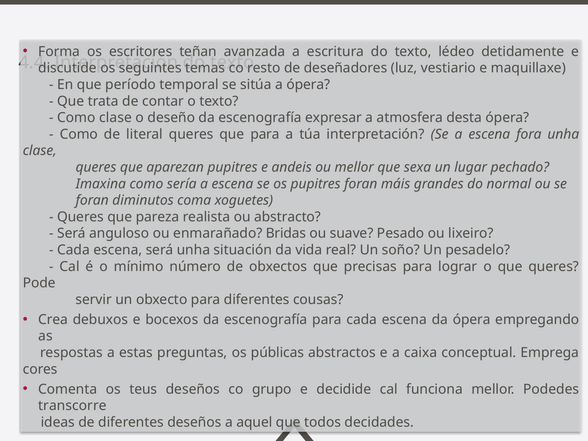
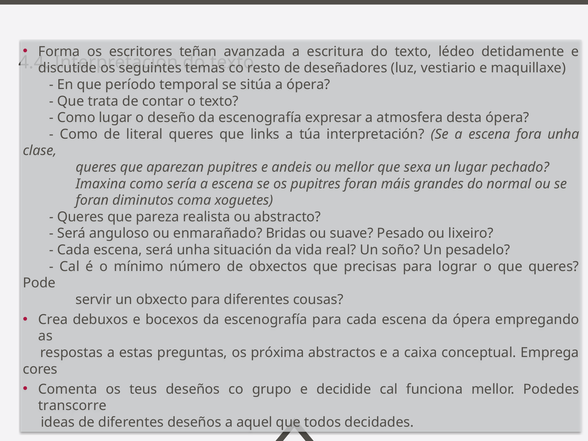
Como clase: clase -> lugar
que para: para -> links
públicas: públicas -> próxima
